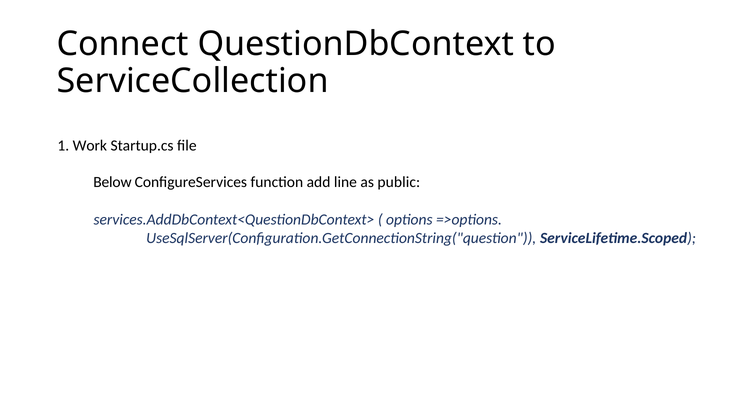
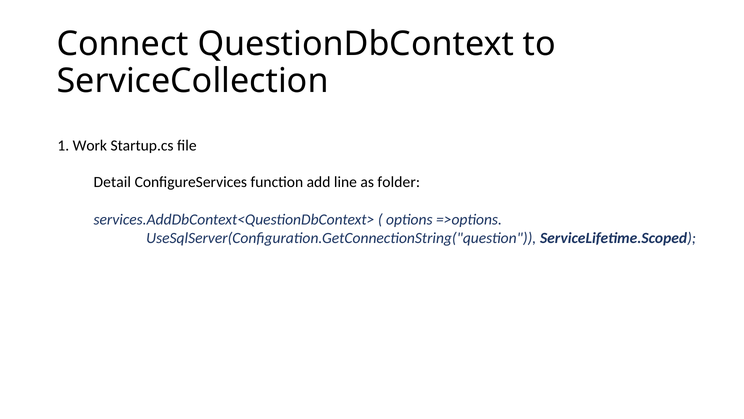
Below: Below -> Detail
public: public -> folder
